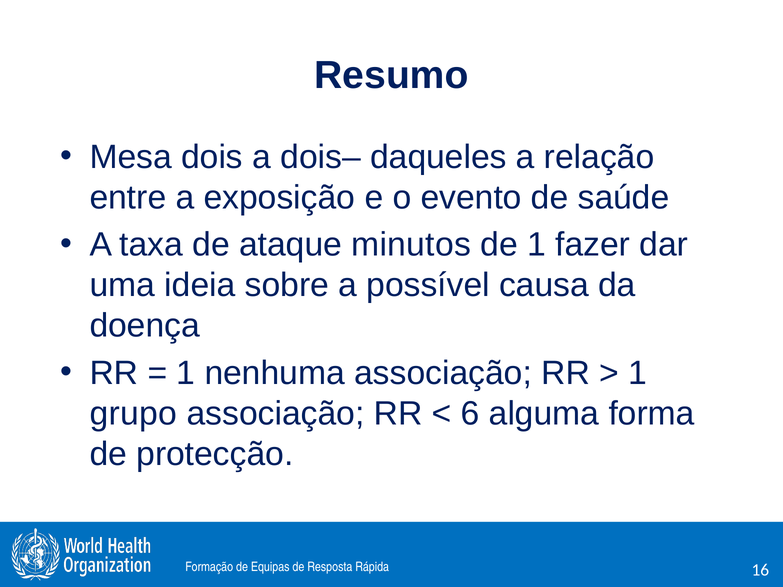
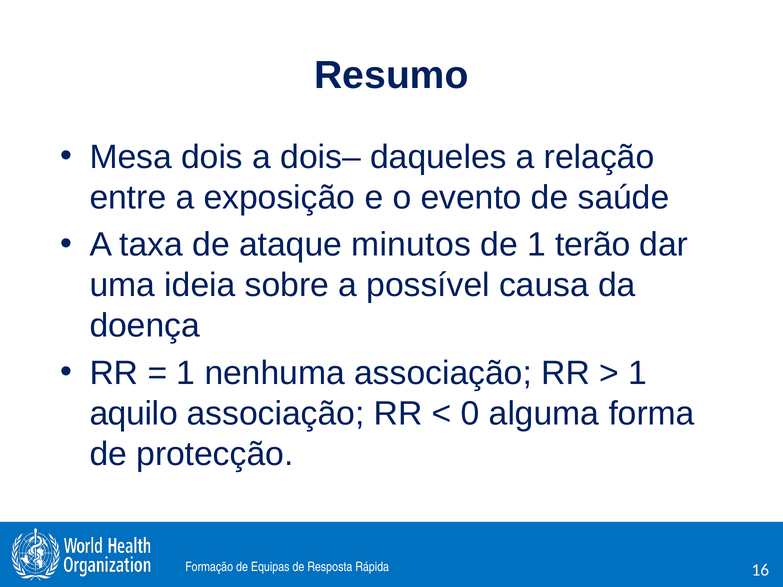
fazer: fazer -> terão
grupo: grupo -> aquilo
6: 6 -> 0
